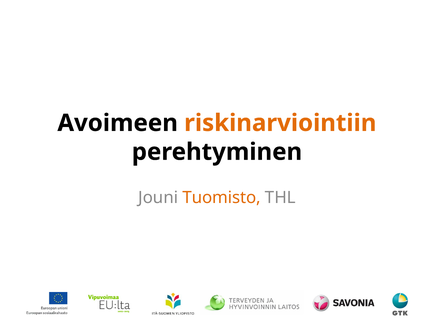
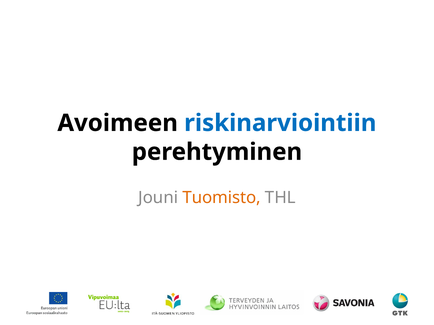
riskinarviointiin colour: orange -> blue
